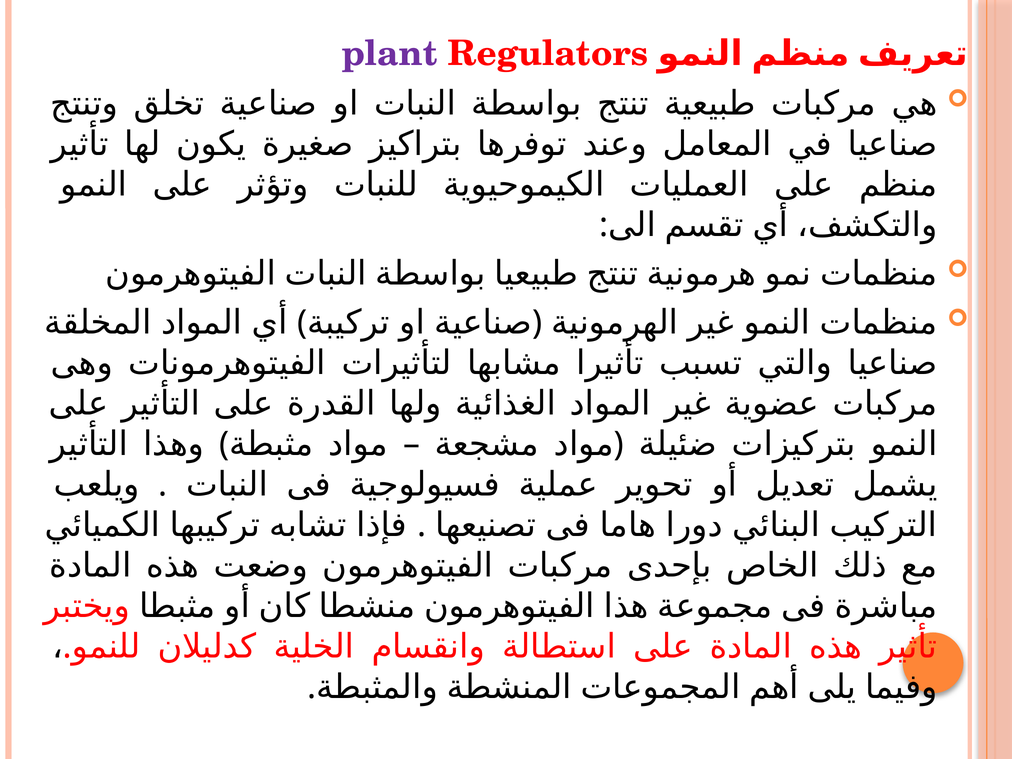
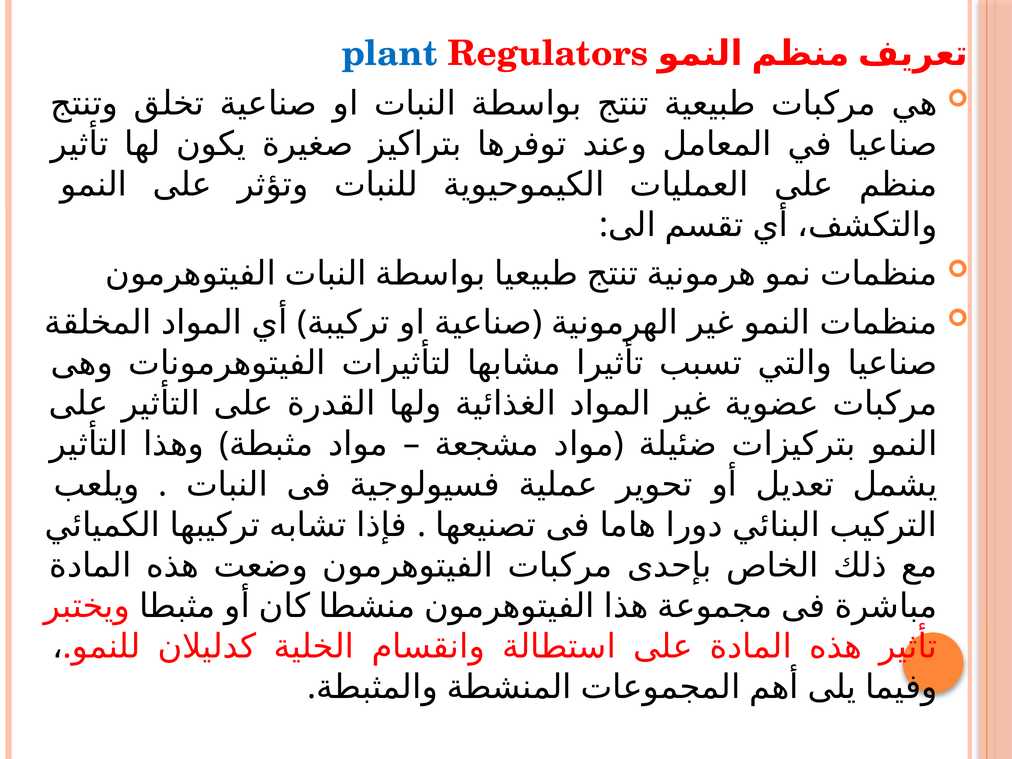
plant colour: purple -> blue
